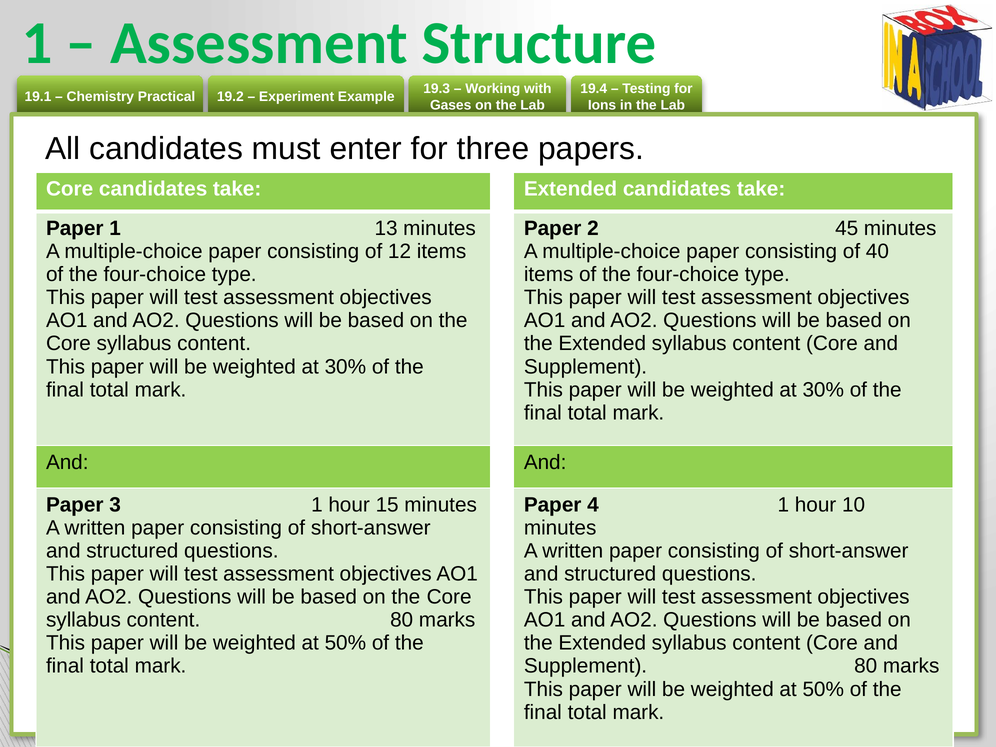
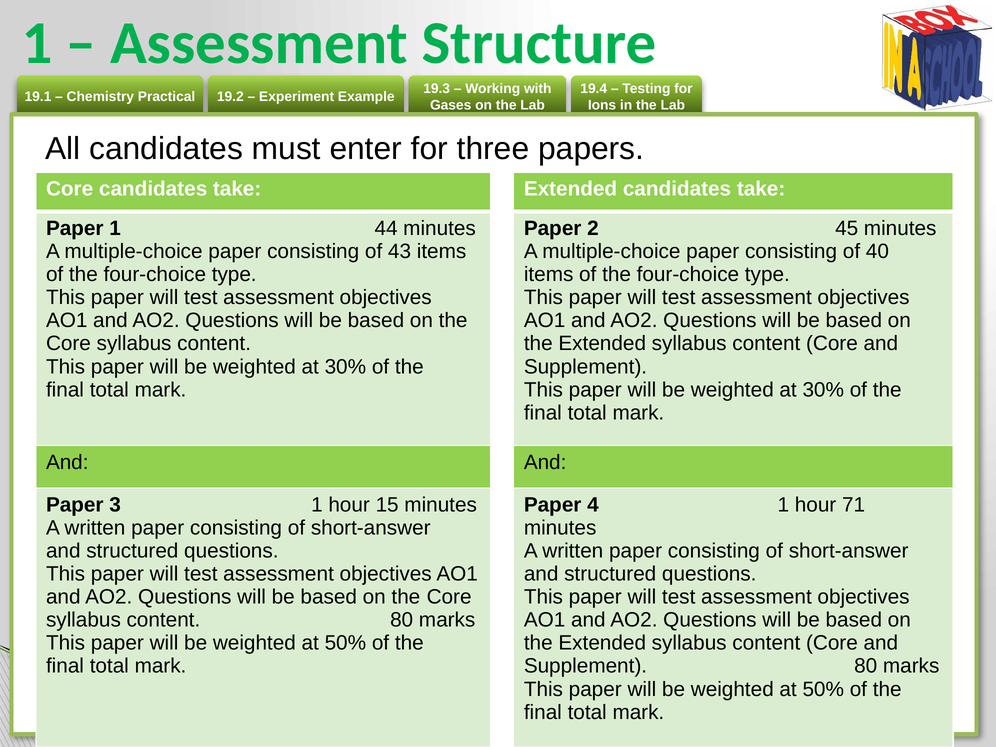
13: 13 -> 44
12: 12 -> 43
10: 10 -> 71
